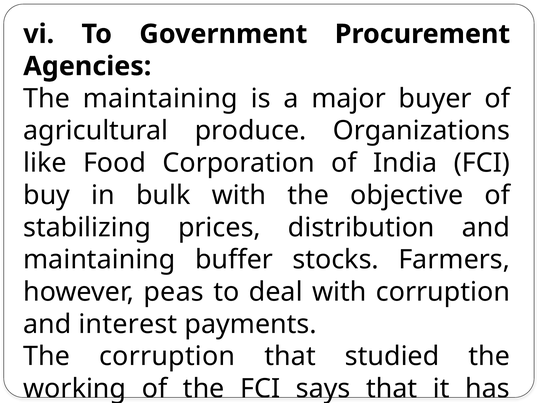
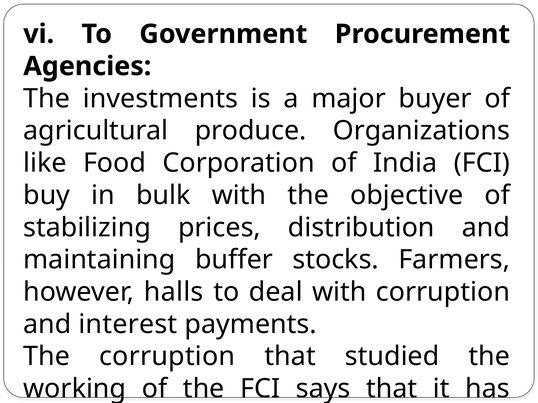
The maintaining: maintaining -> investments
peas: peas -> halls
